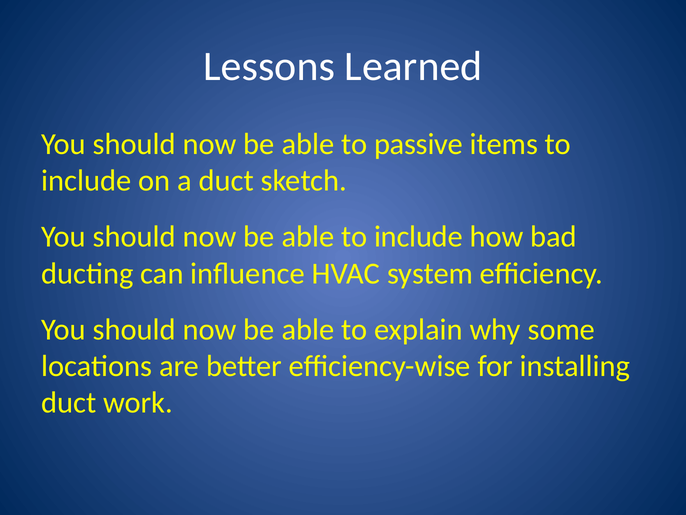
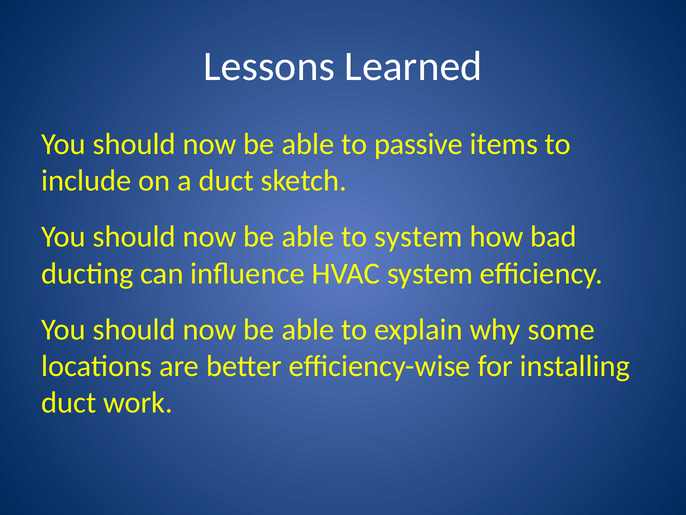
able to include: include -> system
